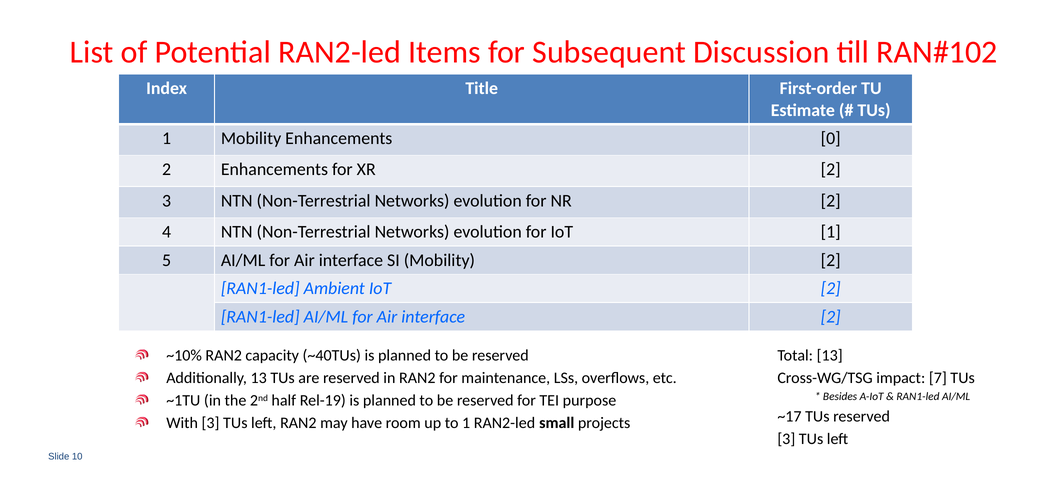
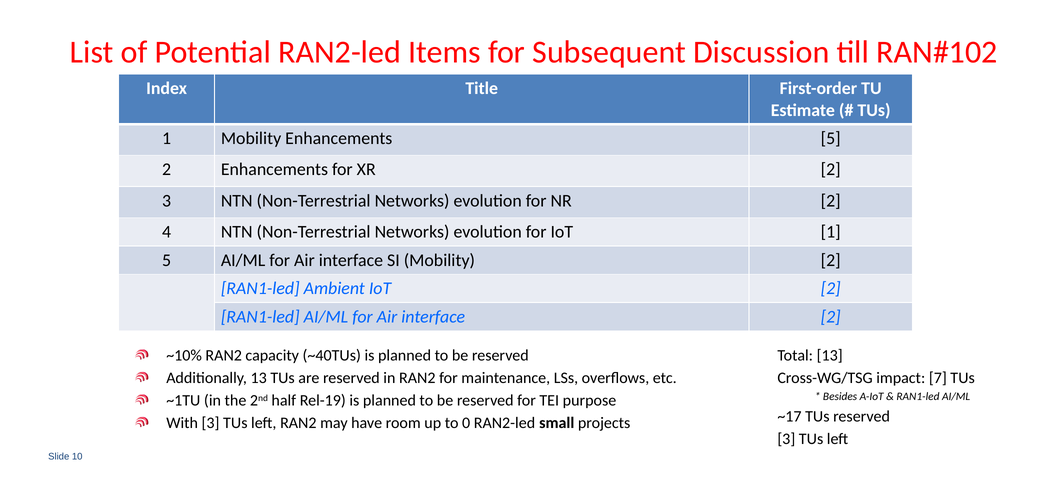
Enhancements 0: 0 -> 5
to 1: 1 -> 0
